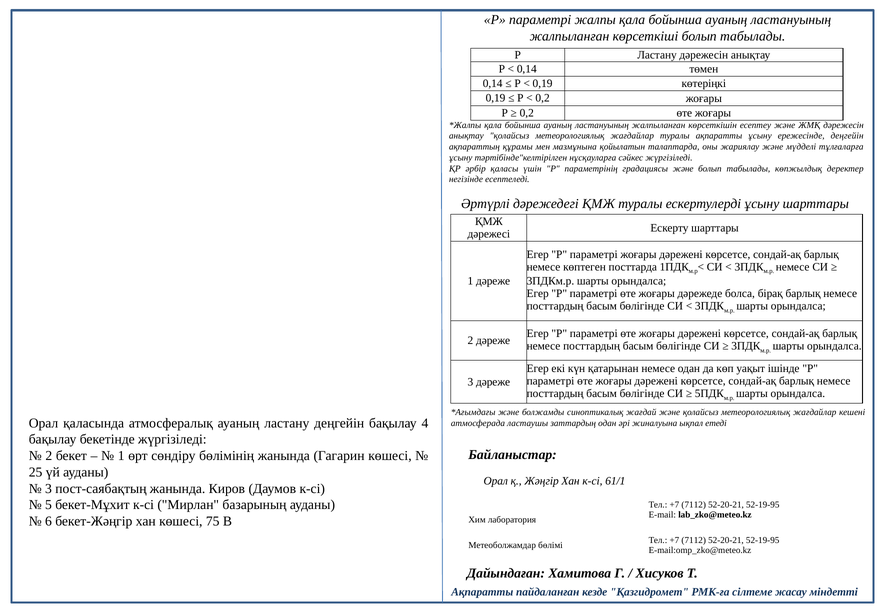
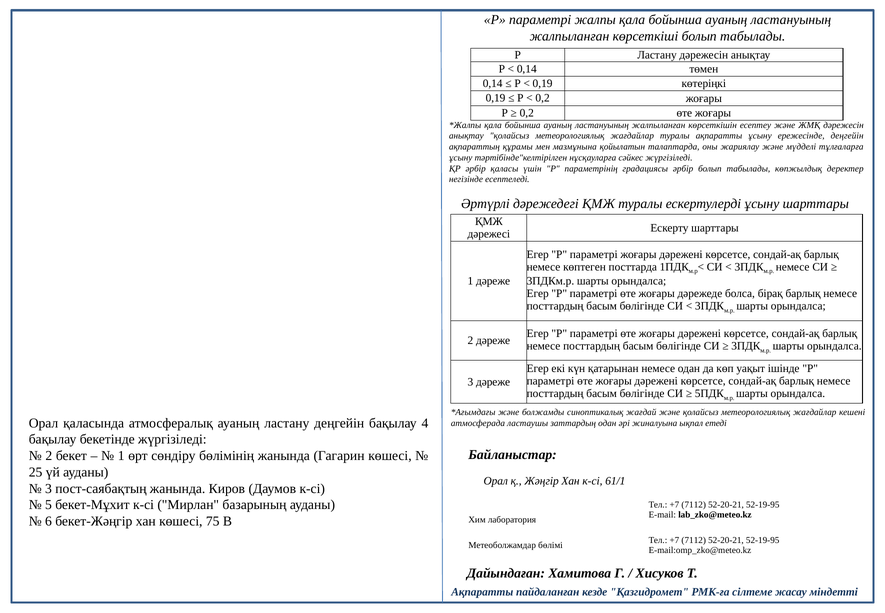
градациясы және: және -> әрбір
